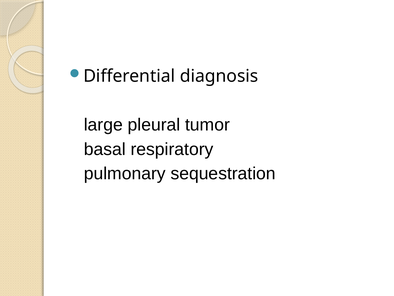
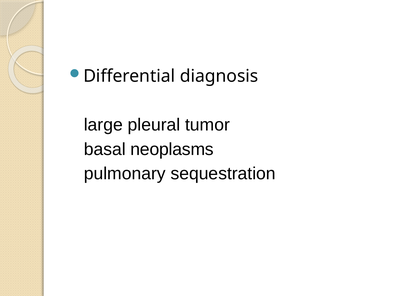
respiratory: respiratory -> neoplasms
